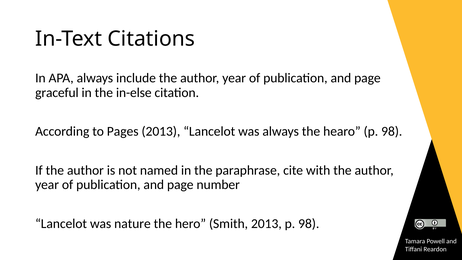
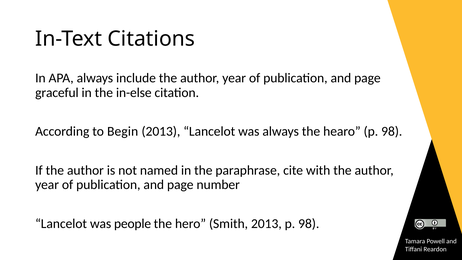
Pages: Pages -> Begin
nature: nature -> people
